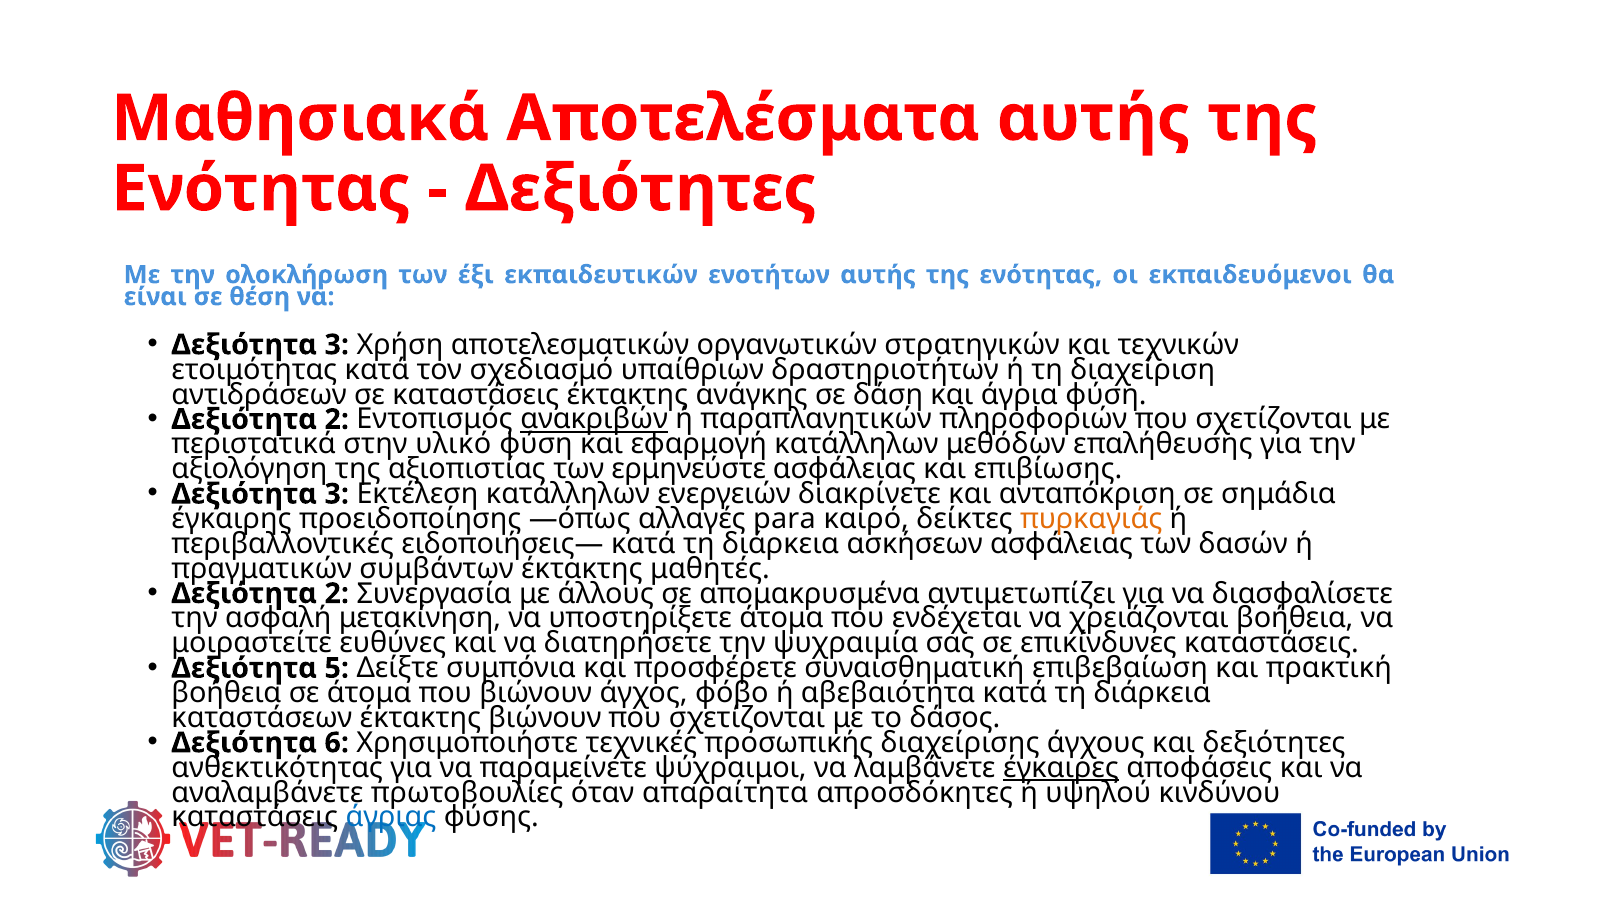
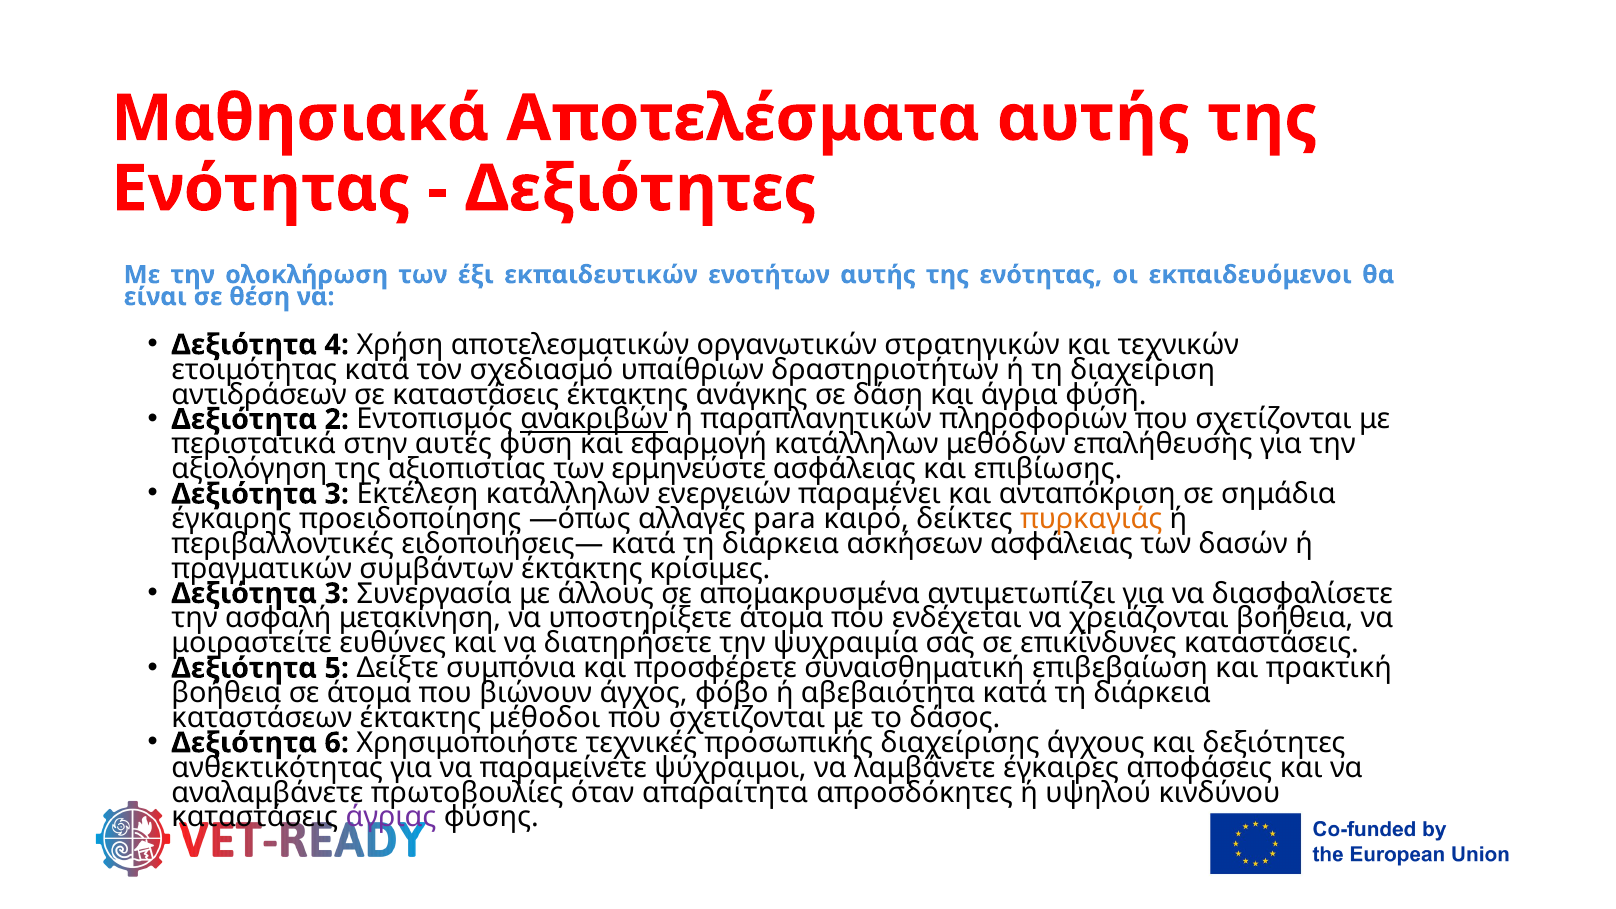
3 at (337, 345): 3 -> 4
υλικό: υλικό -> αυτές
διακρίνετε: διακρίνετε -> παραμένει
μαθητές: μαθητές -> κρίσιμες
2 at (337, 594): 2 -> 3
έκτακτης βιώνουν: βιώνουν -> μέθοδοι
έγκαιρες underline: present -> none
άγριας colour: blue -> purple
